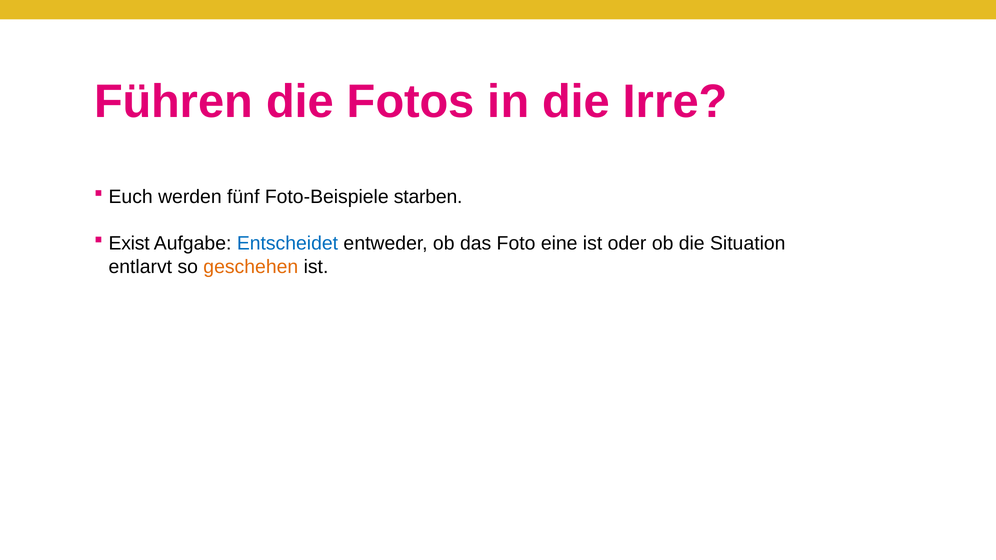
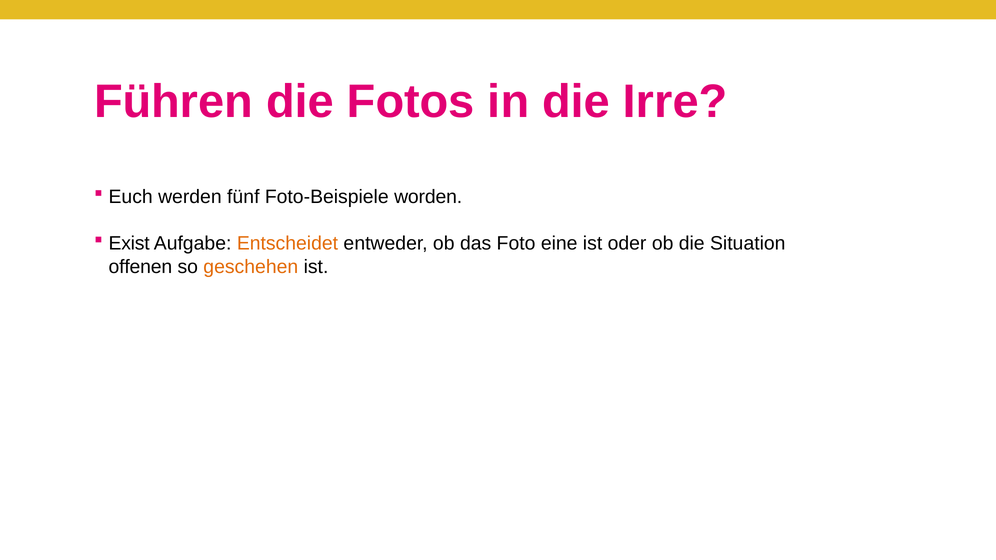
starben: starben -> worden
Entscheidet colour: blue -> orange
entlarvt: entlarvt -> offenen
